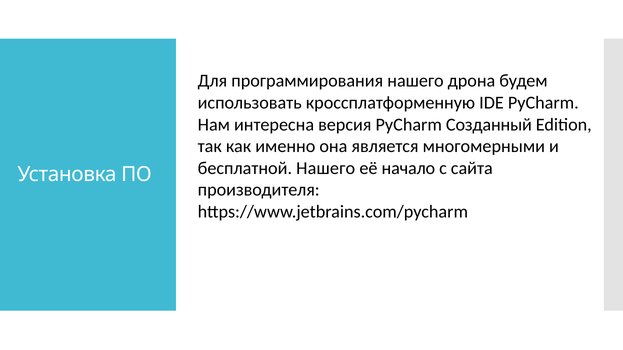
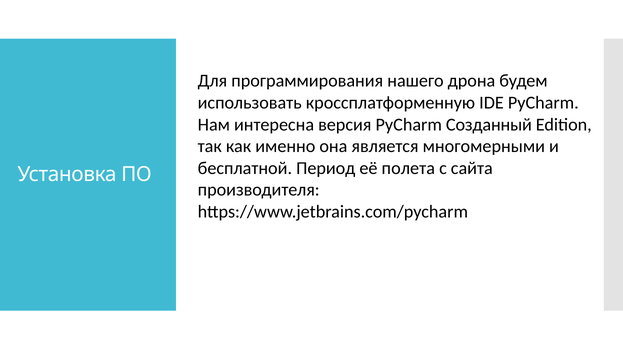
бесплатной Нашего: Нашего -> Период
начало: начало -> полета
